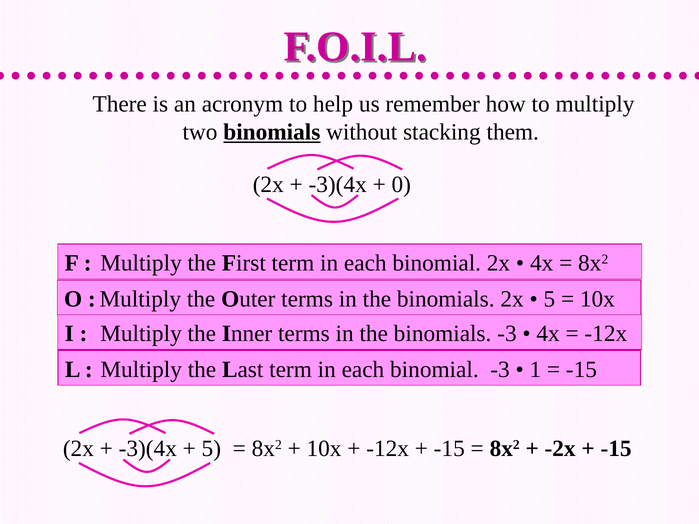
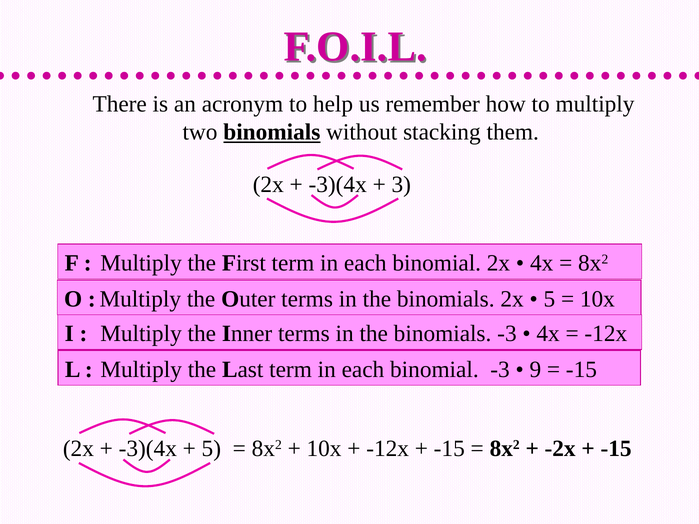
0: 0 -> 3
1: 1 -> 9
